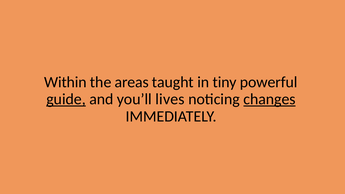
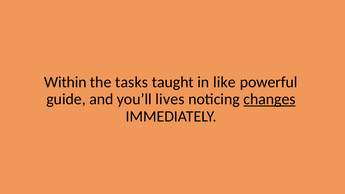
areas: areas -> tasks
tiny: tiny -> like
guide underline: present -> none
